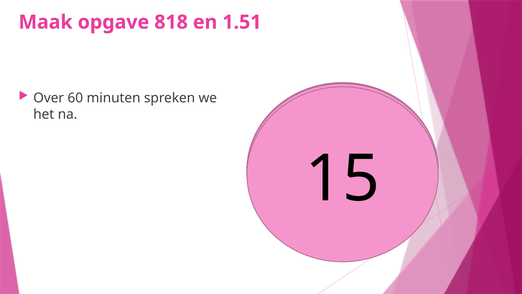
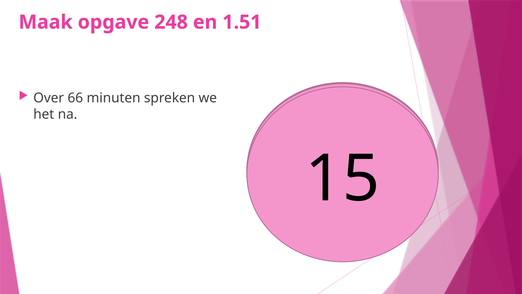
818: 818 -> 248
60: 60 -> 66
